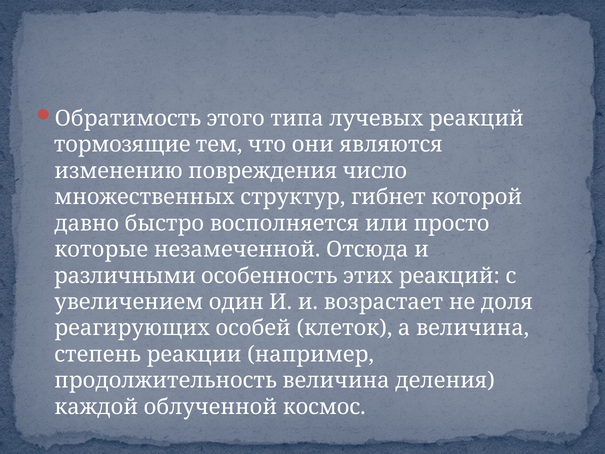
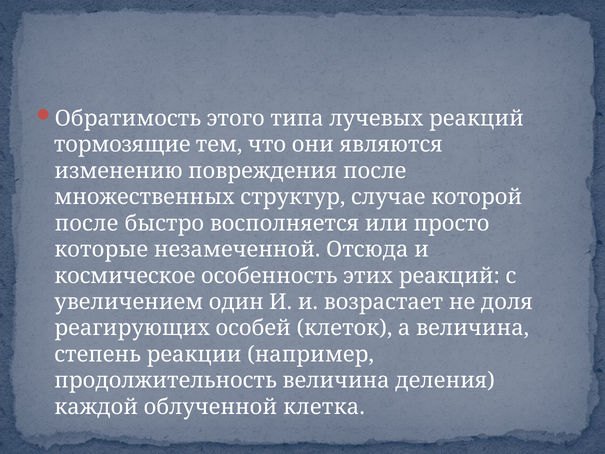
повреждения число: число -> после
гибнет: гибнет -> случае
давно at (87, 223): давно -> после
различными: различными -> космическое
космос: космос -> клетка
